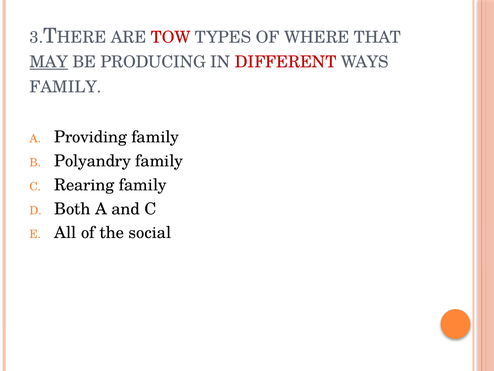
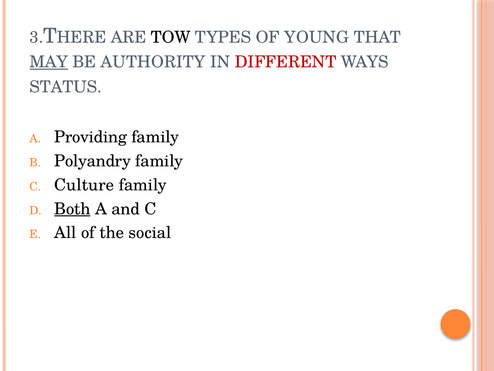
TOW colour: red -> black
WHERE: WHERE -> YOUNG
PRODUCING: PRODUCING -> AUTHORITY
FAMILY at (66, 87): FAMILY -> STATUS
Rearing: Rearing -> Culture
Both underline: none -> present
